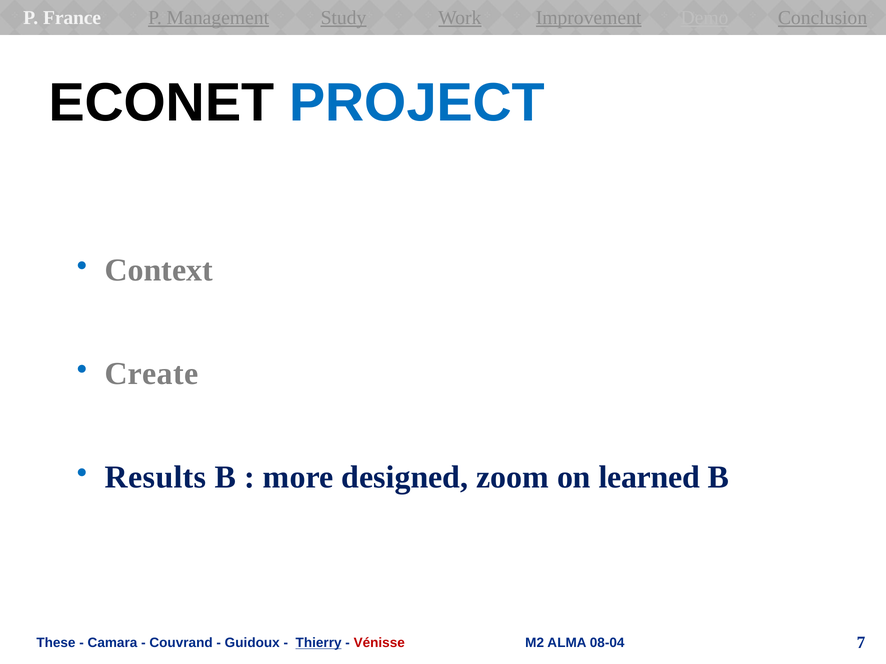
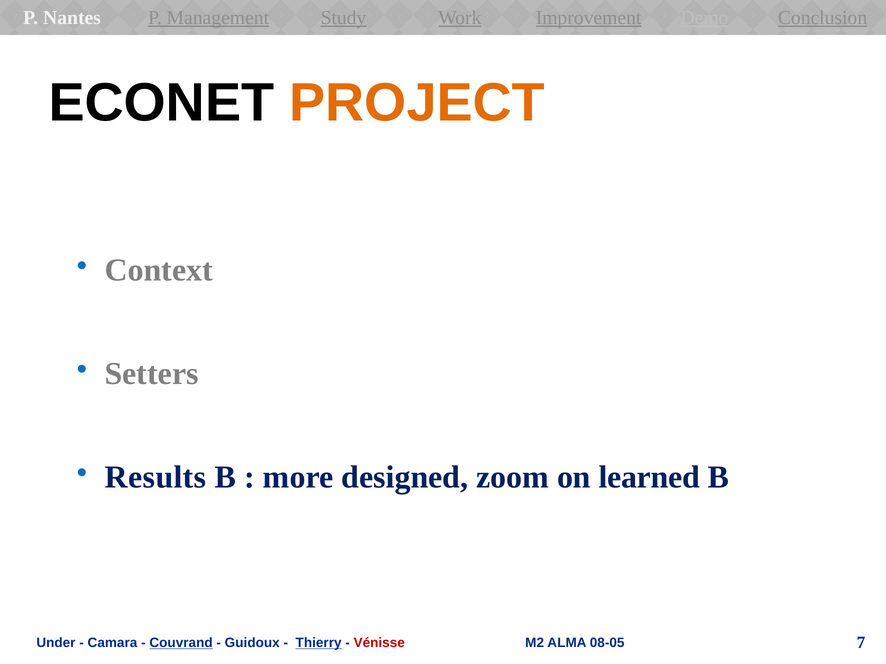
France: France -> Nantes
PROJECT colour: blue -> orange
Create: Create -> Setters
These: These -> Under
Couvrand underline: none -> present
08-04: 08-04 -> 08-05
